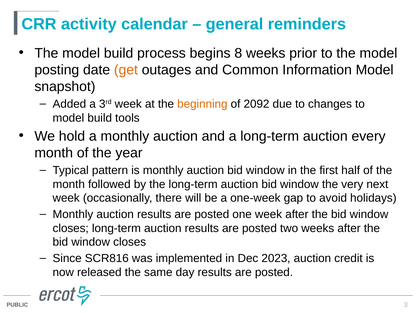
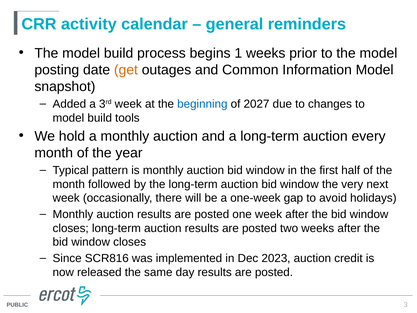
8: 8 -> 1
beginning colour: orange -> blue
2092: 2092 -> 2027
